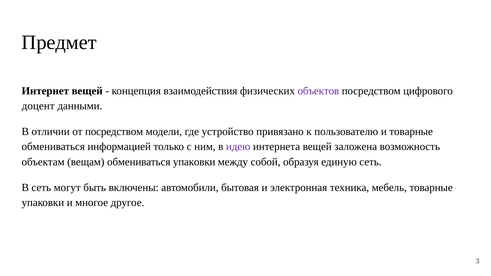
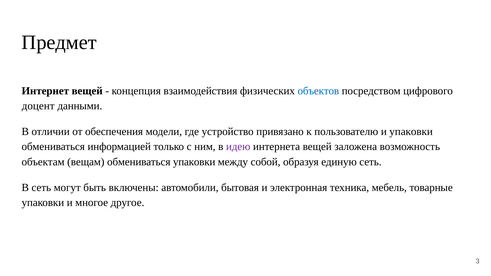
объектов colour: purple -> blue
от посредством: посредством -> обеспечения
и товарные: товарные -> упаковки
